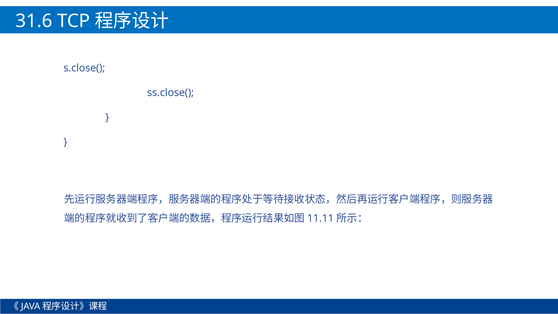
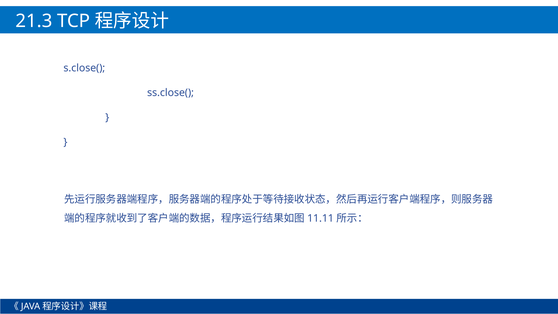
31.6: 31.6 -> 21.3
